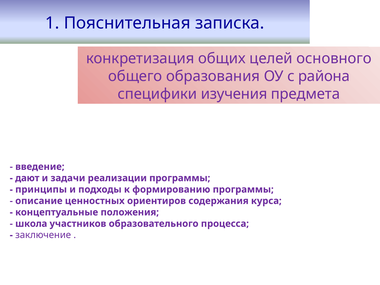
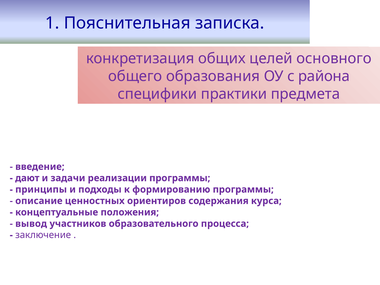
изучения: изучения -> практики
школа: школа -> вывод
